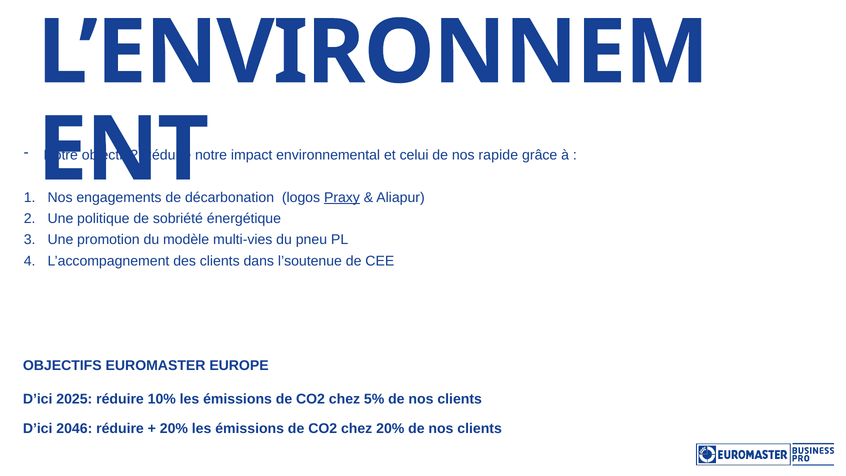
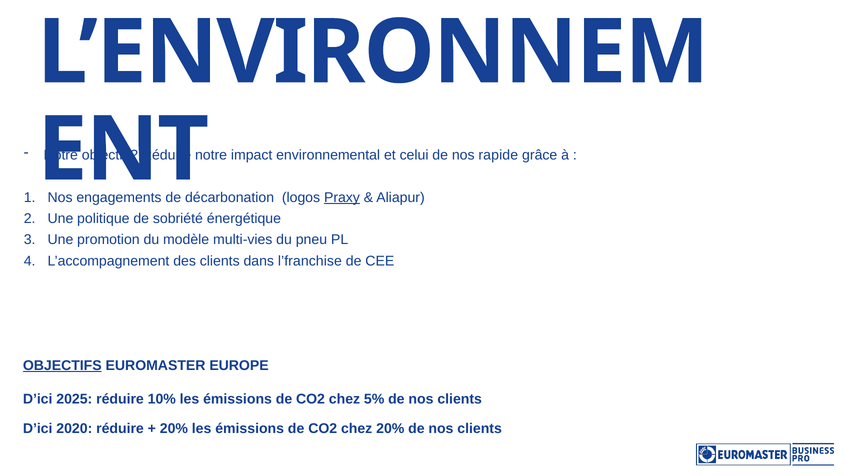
l’soutenue: l’soutenue -> l’franchise
OBJECTIFS underline: none -> present
2046: 2046 -> 2020
